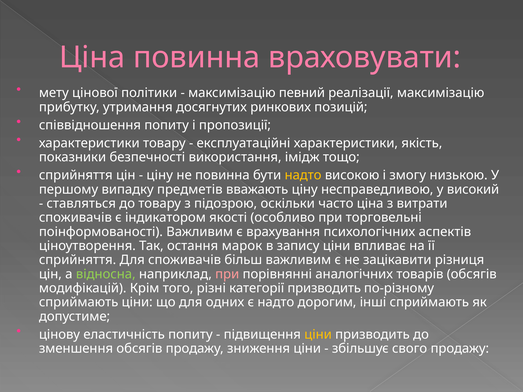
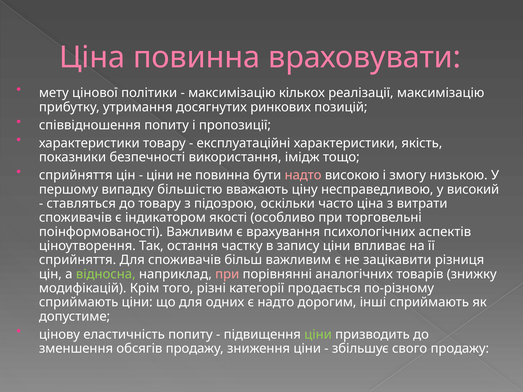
певний: певний -> кількох
ціну at (160, 175): ціну -> ціни
надто at (303, 175) colour: yellow -> pink
предметів: предметів -> більшістю
марок: марок -> частку
товарів обсягів: обсягів -> знижку
категорії призводить: призводить -> продається
ціни at (318, 335) colour: yellow -> light green
